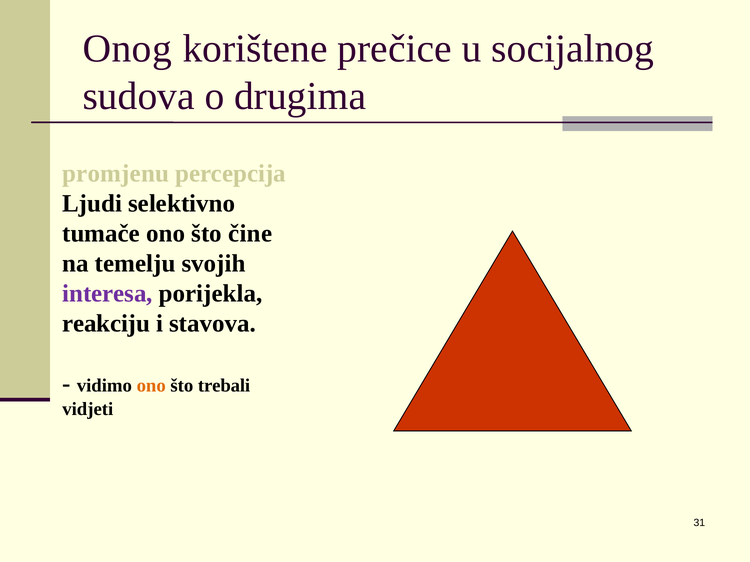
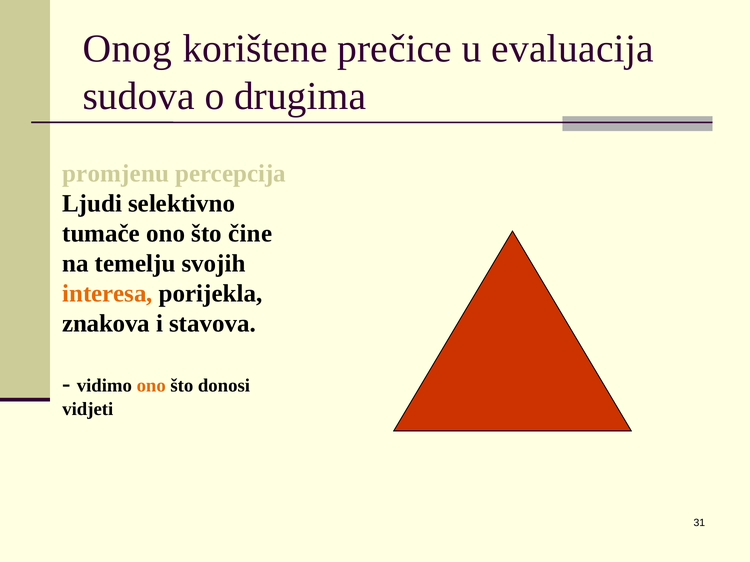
socijalnog: socijalnog -> evaluacija
interesa colour: purple -> orange
reakciju: reakciju -> znakova
trebali: trebali -> donosi
